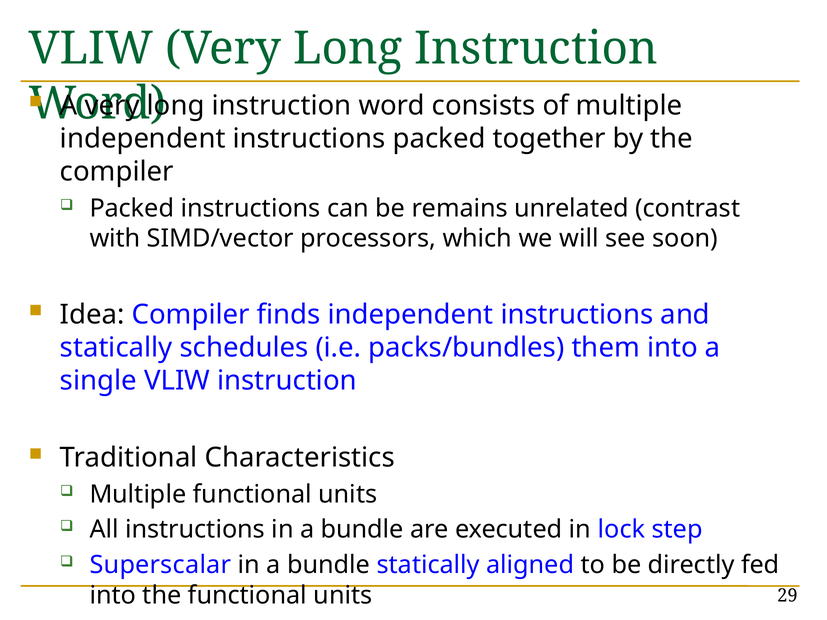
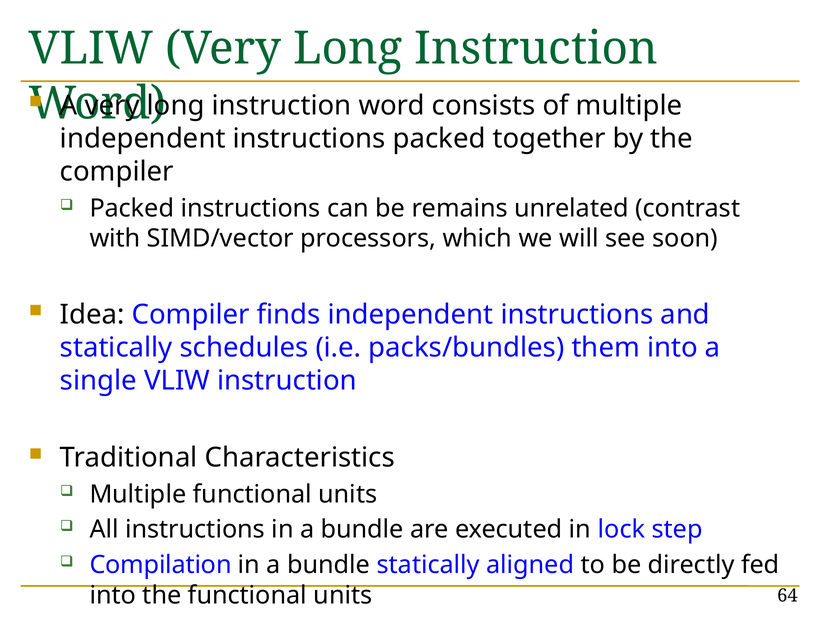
Superscalar: Superscalar -> Compilation
29: 29 -> 64
